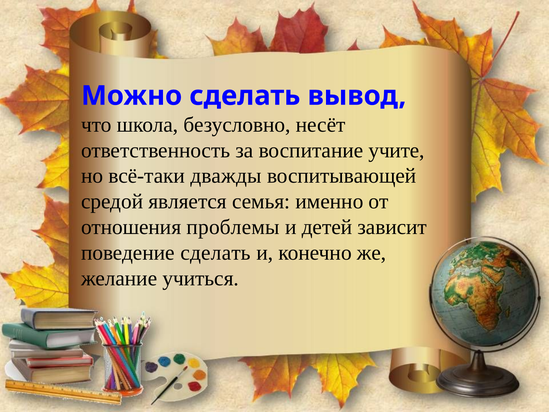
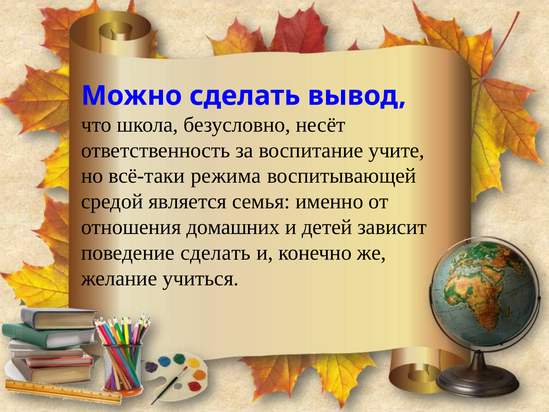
дважды: дважды -> режима
проблемы: проблемы -> домашних
